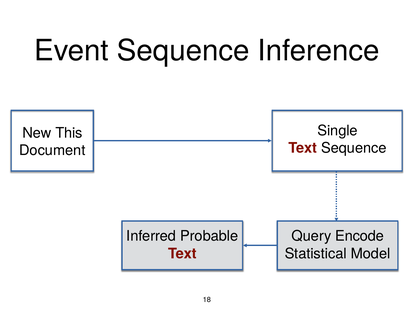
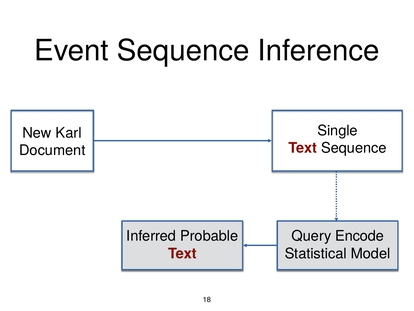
This: This -> Karl
